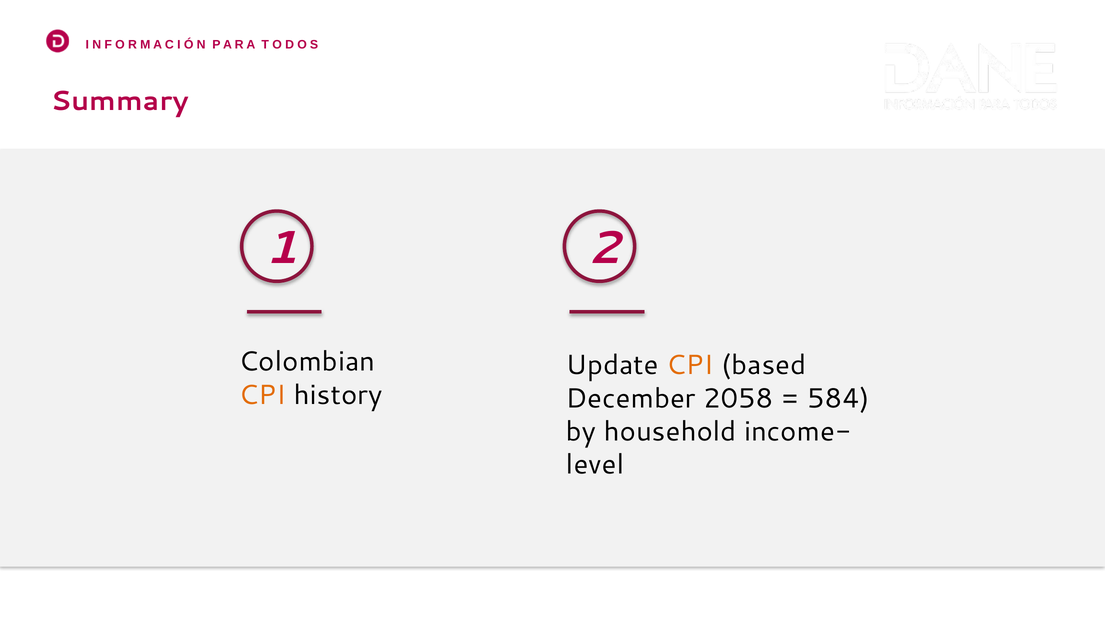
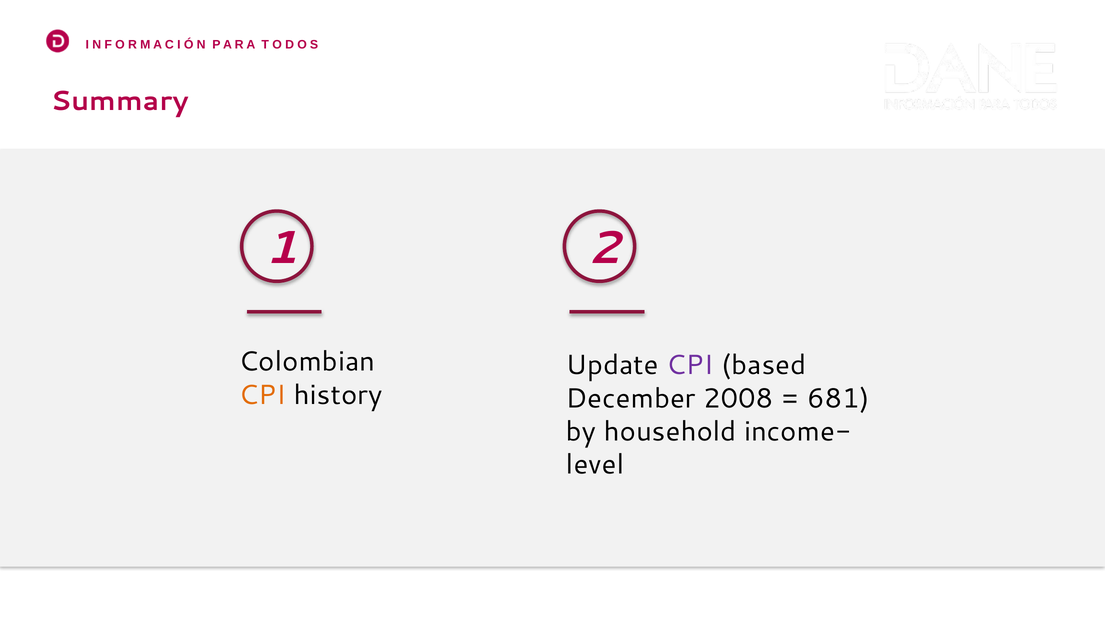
CPI at (690, 365) colour: orange -> purple
2058: 2058 -> 2008
584: 584 -> 681
